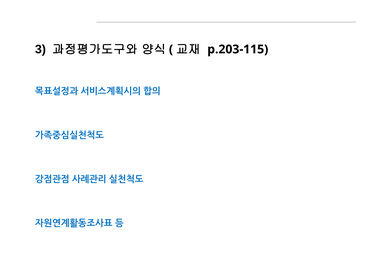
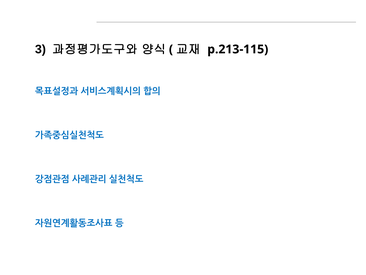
p.203-115: p.203-115 -> p.213-115
